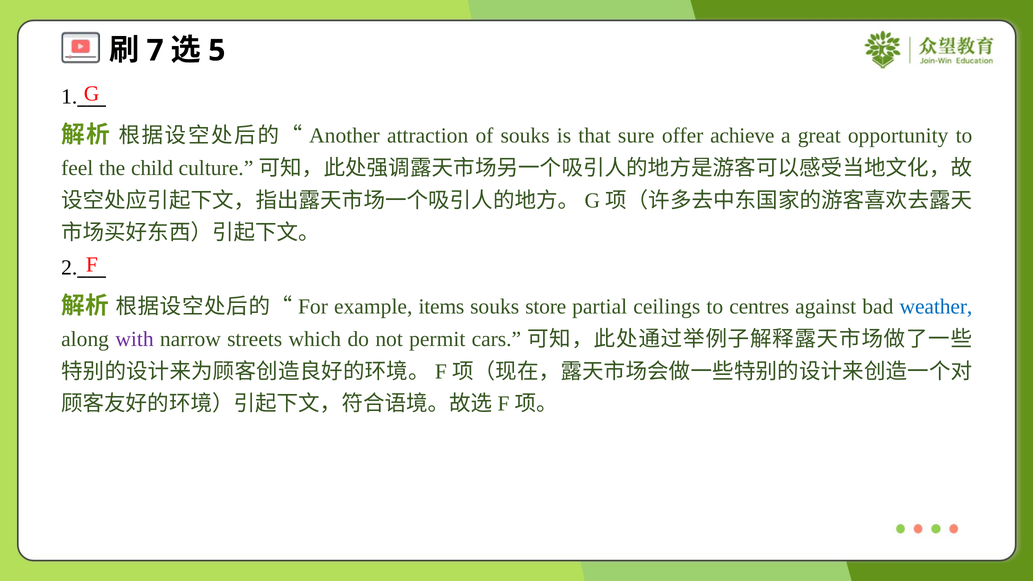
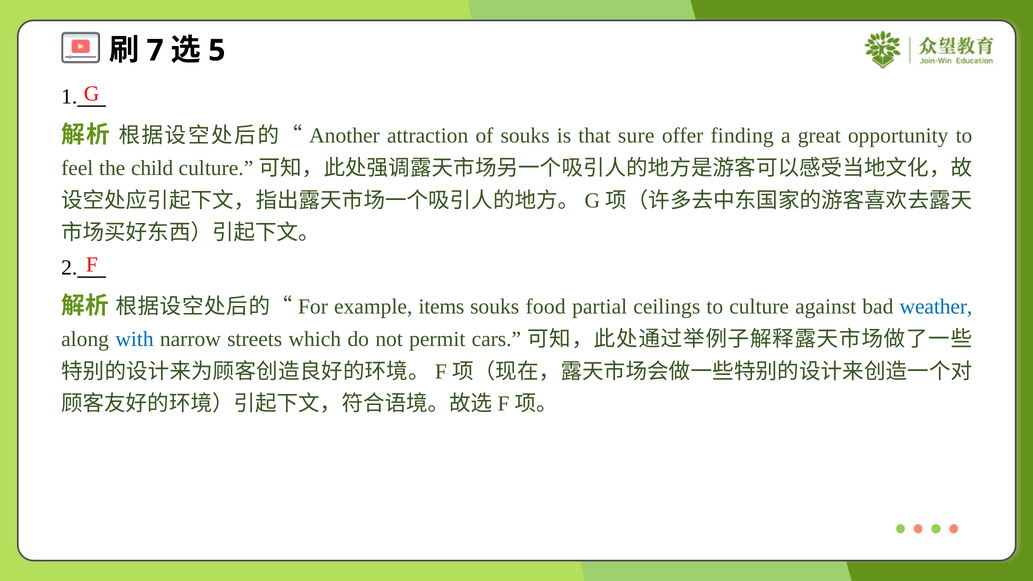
achieve: achieve -> finding
store: store -> food
centres: centres -> culture
with colour: purple -> blue
